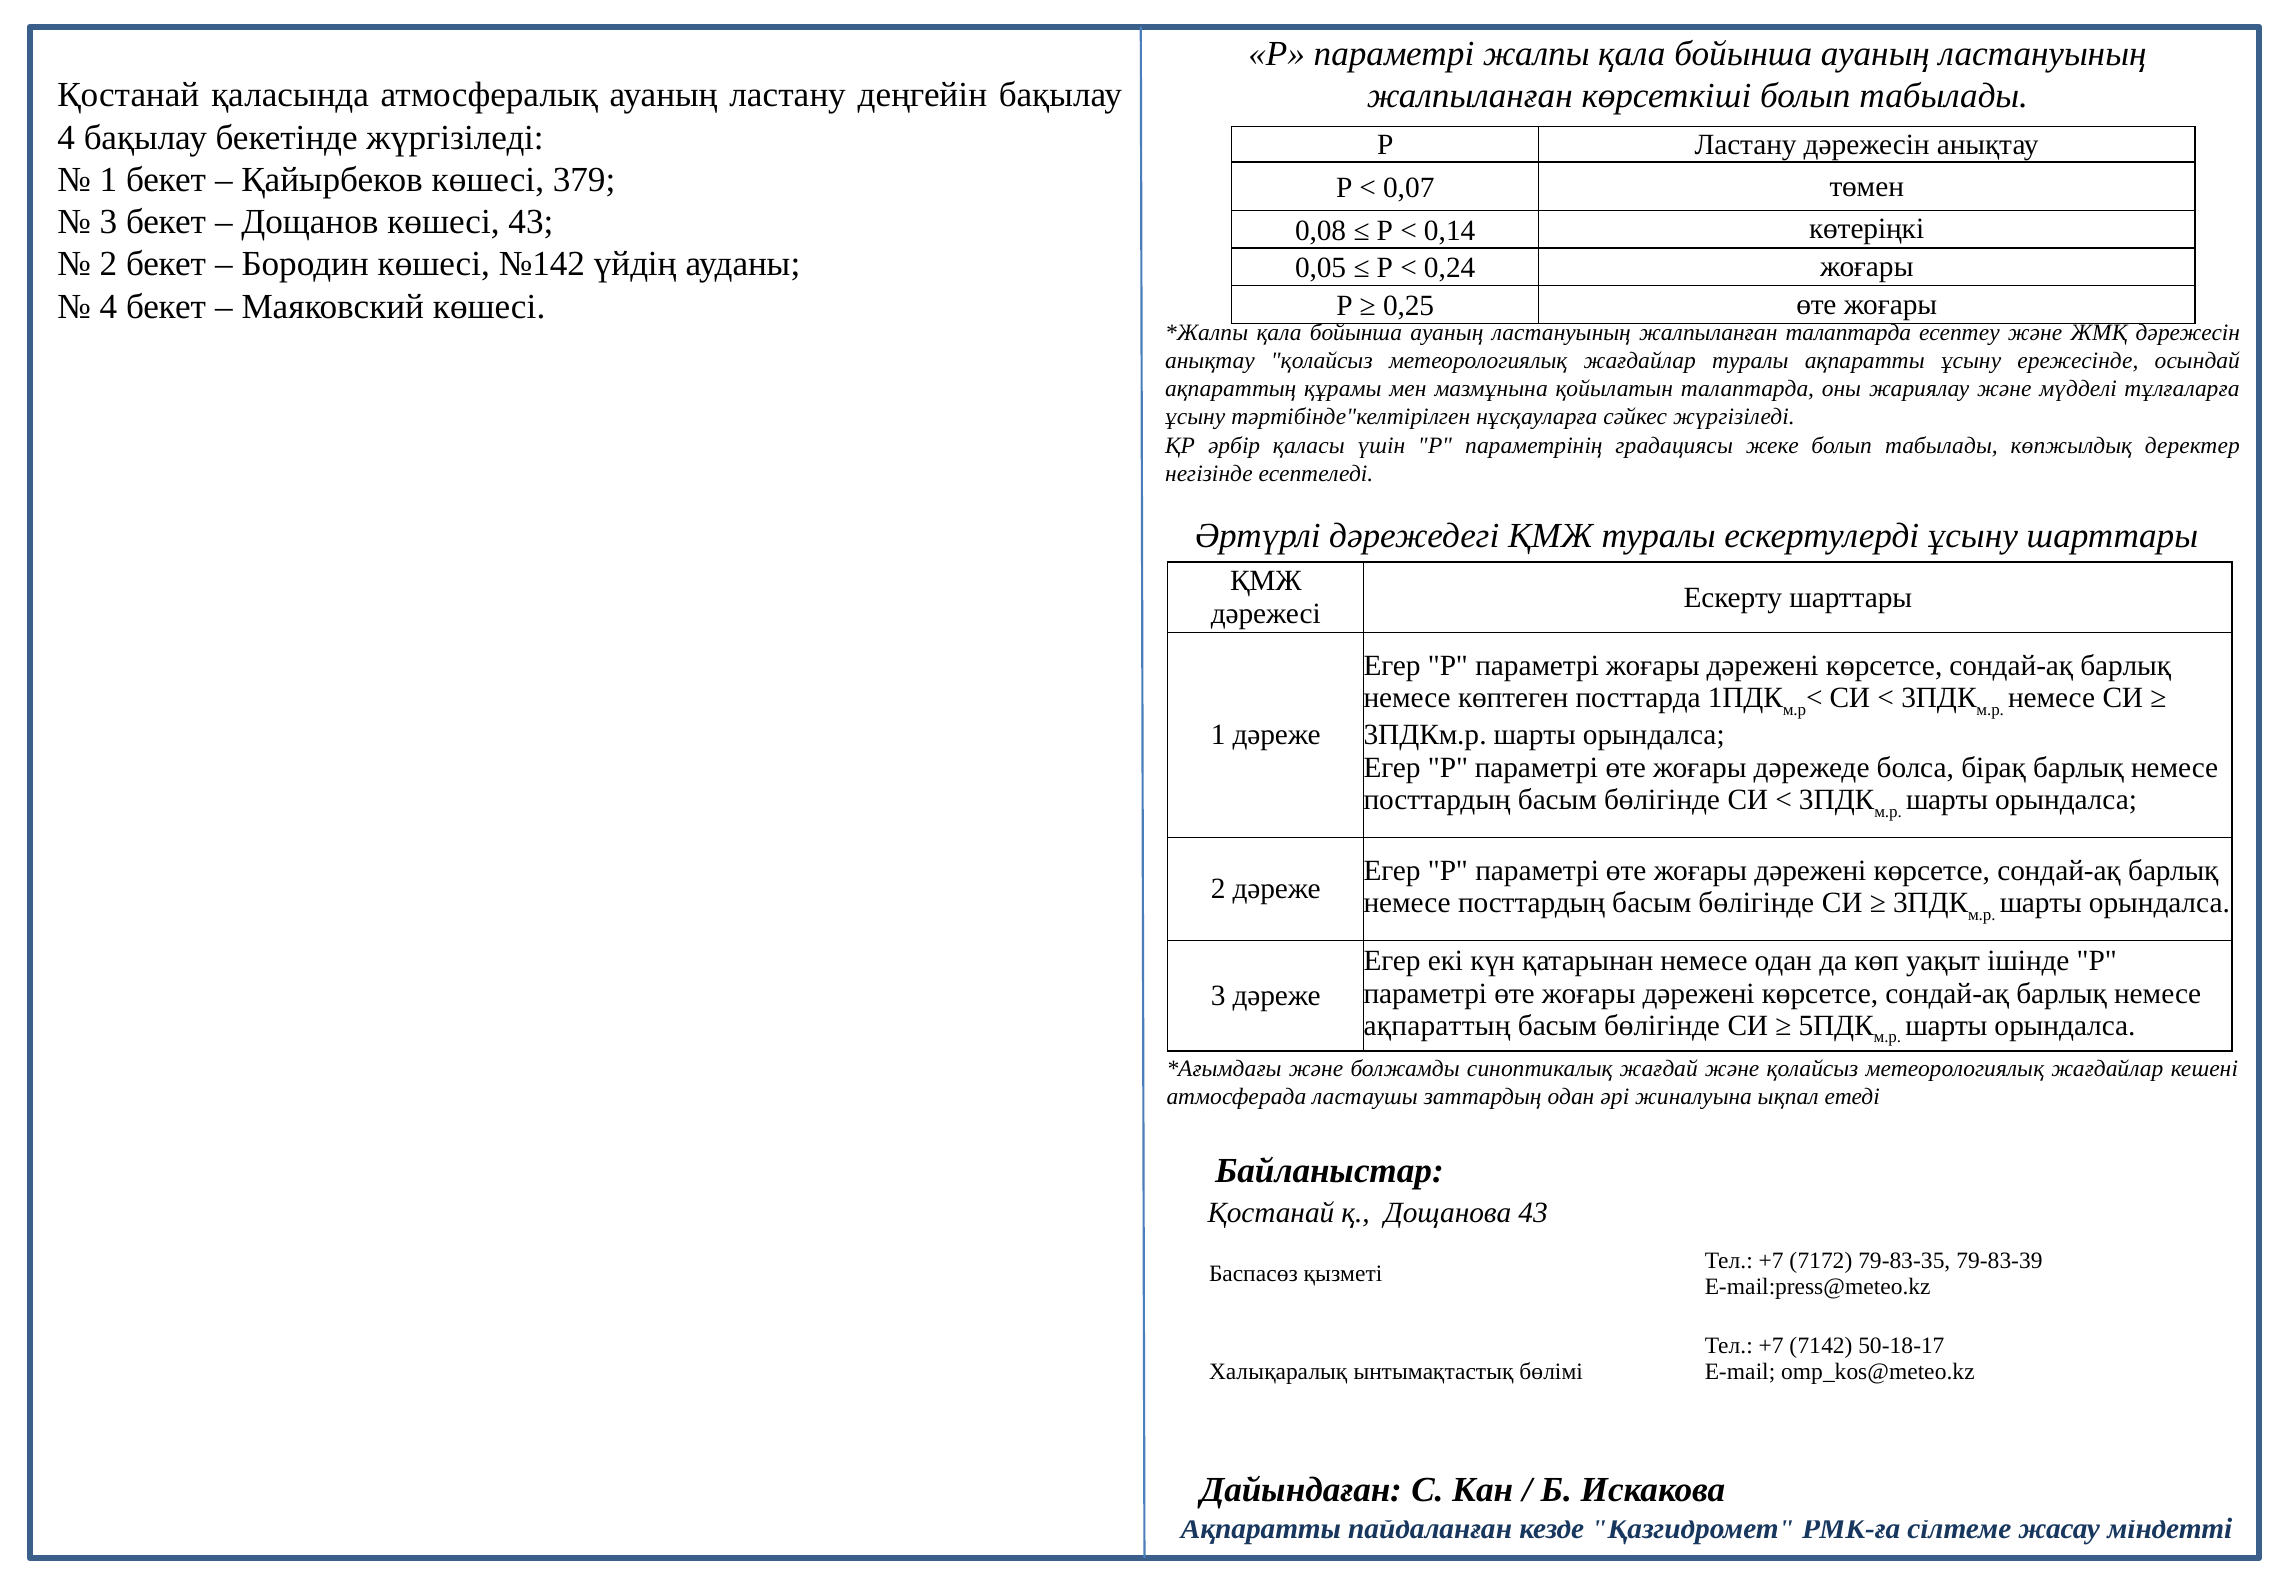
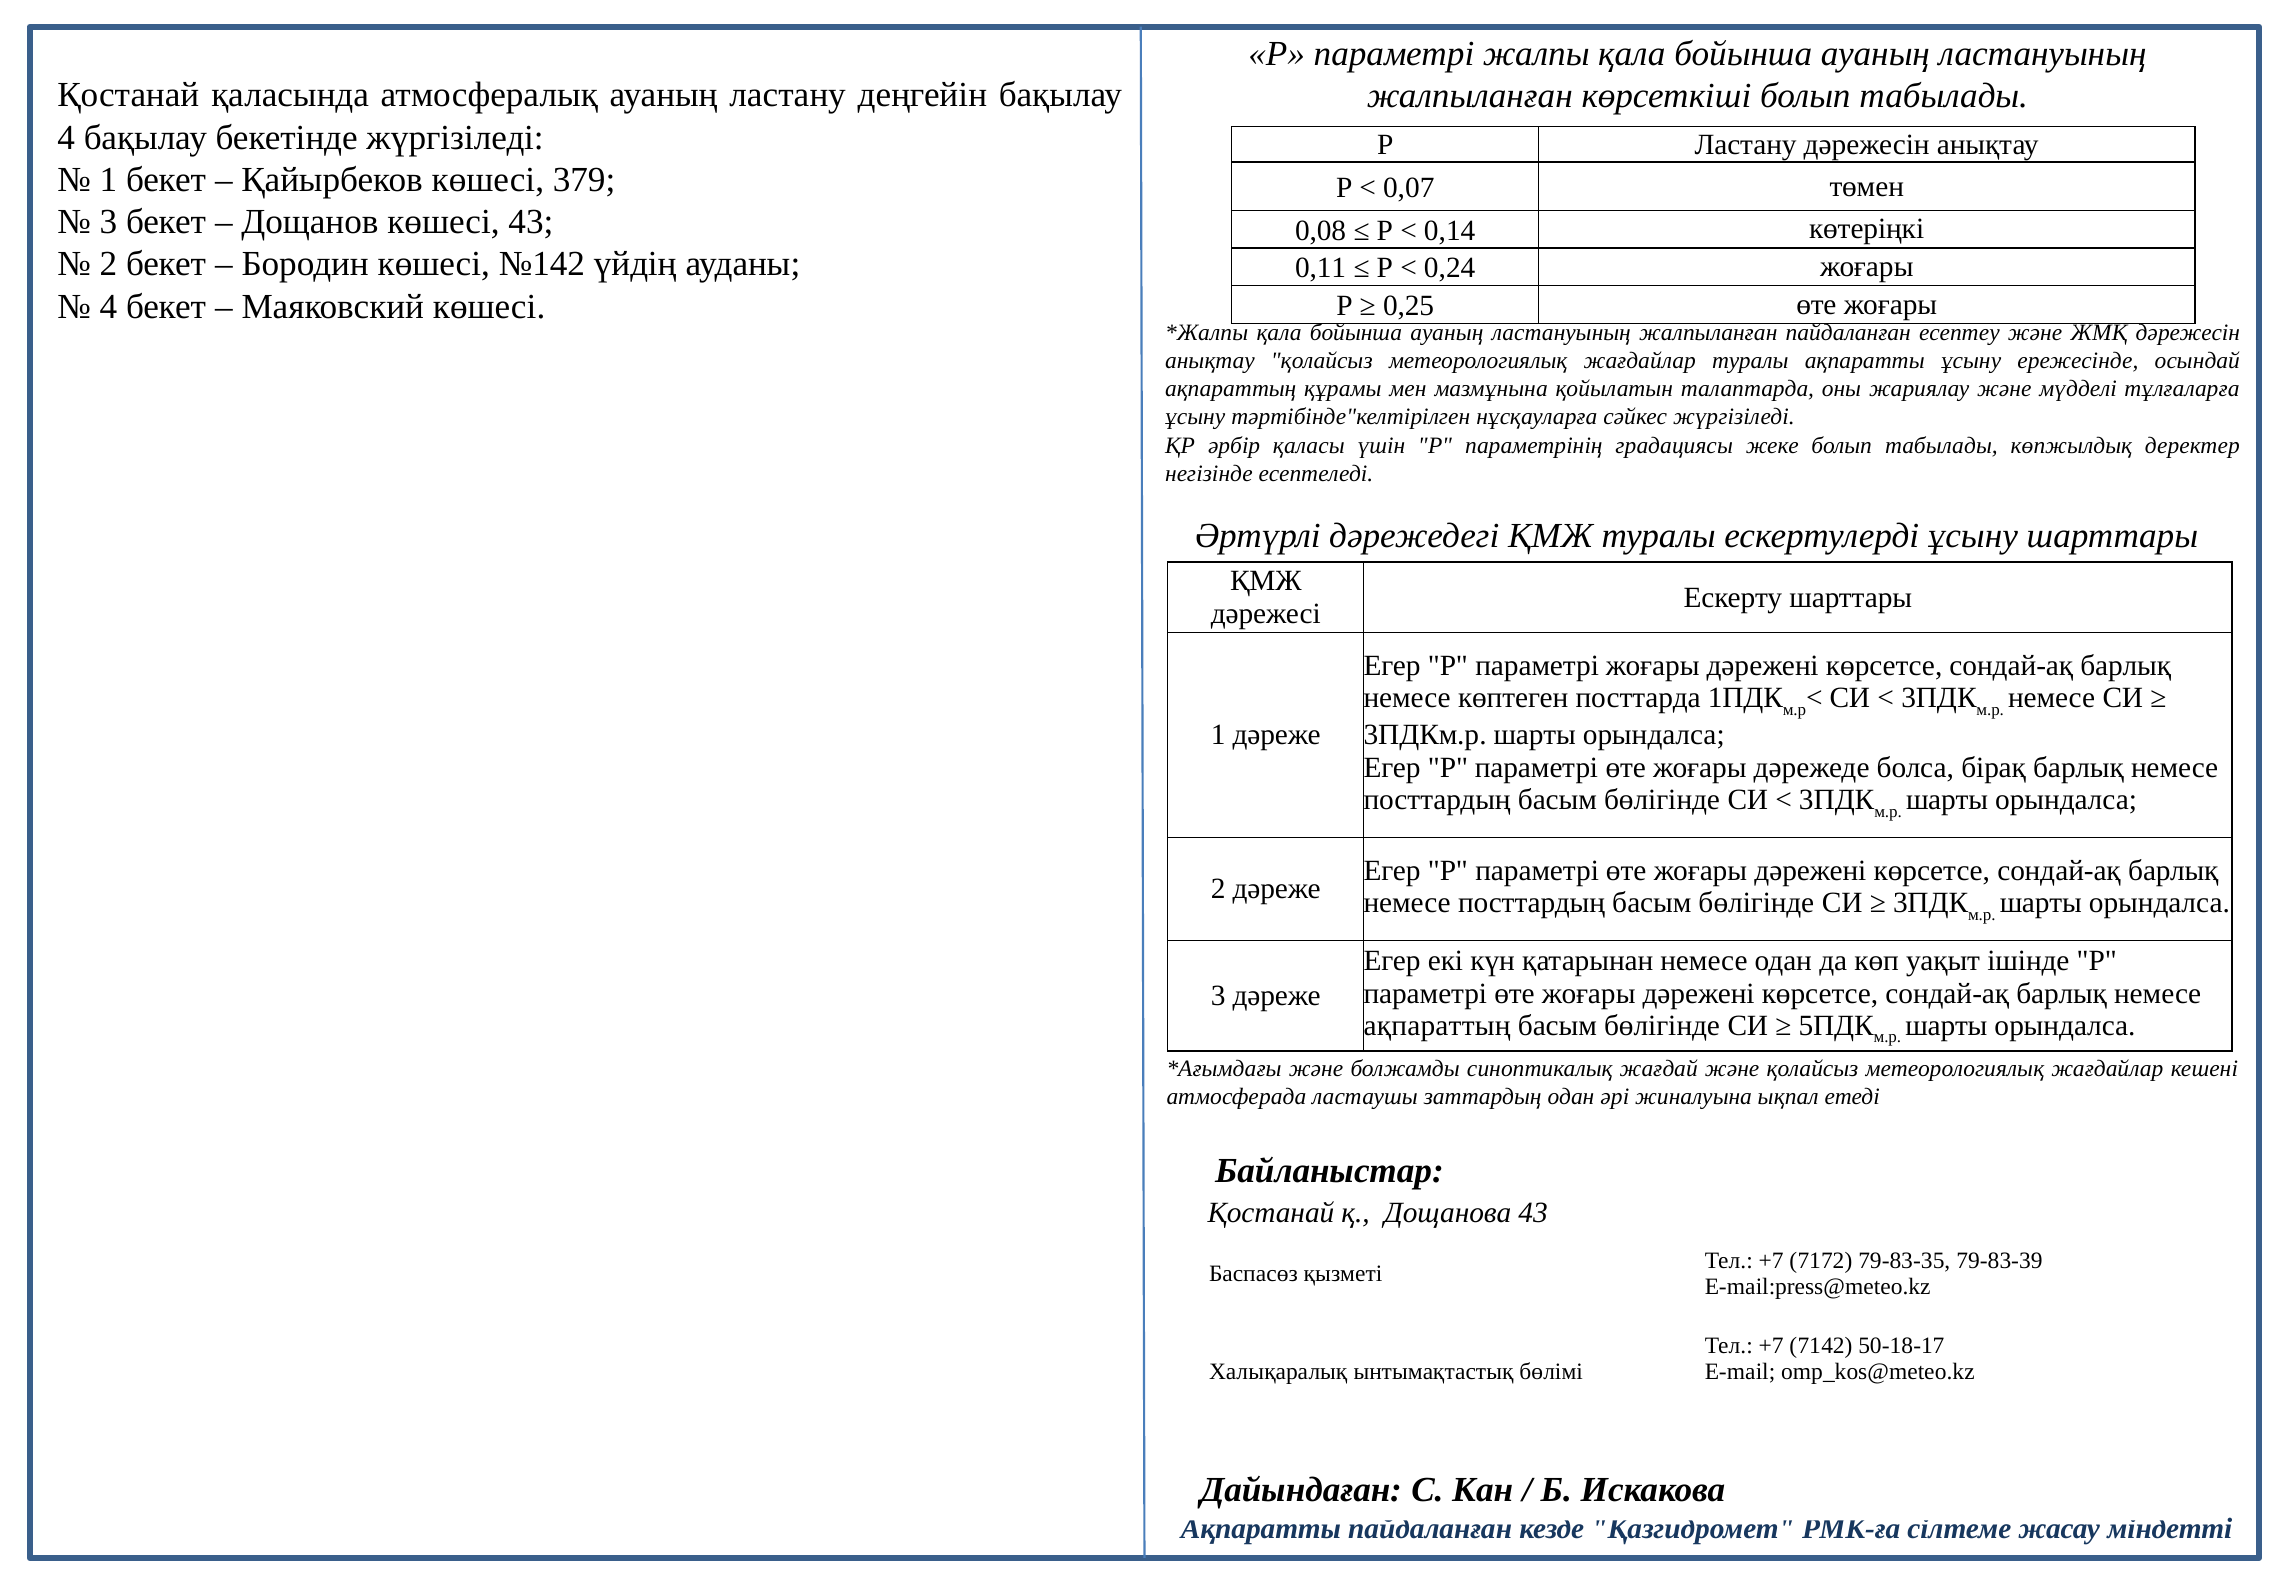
0,05: 0,05 -> 0,11
жалпыланған талаптарда: талаптарда -> пайдаланған
